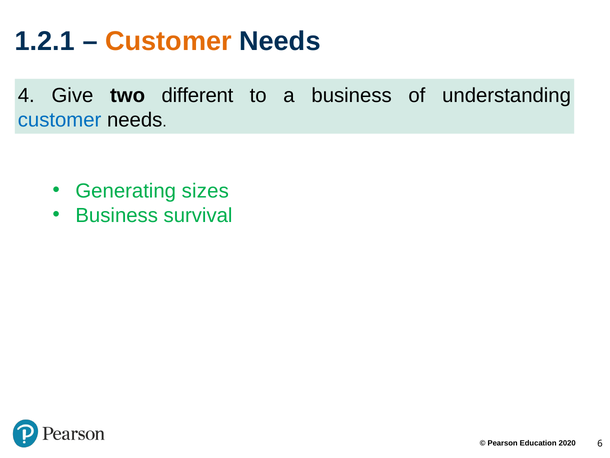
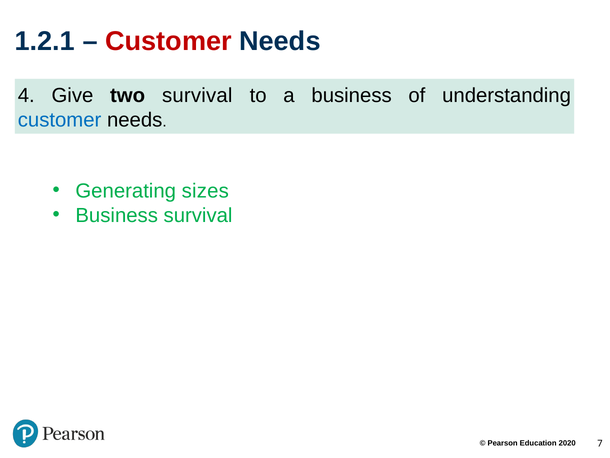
Customer at (168, 41) colour: orange -> red
two different: different -> survival
6: 6 -> 7
